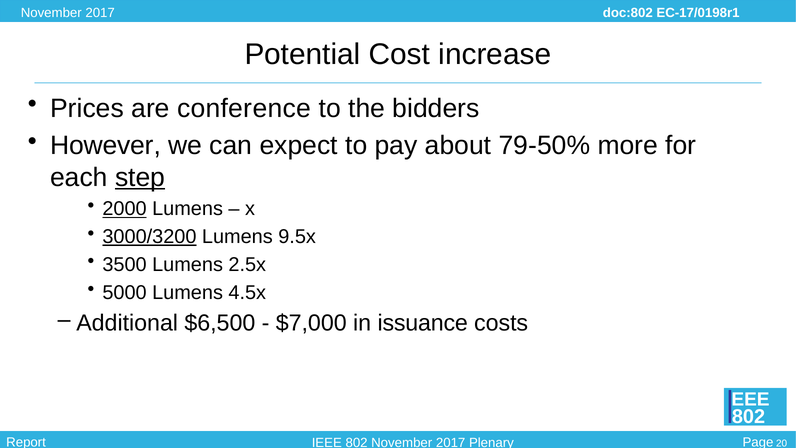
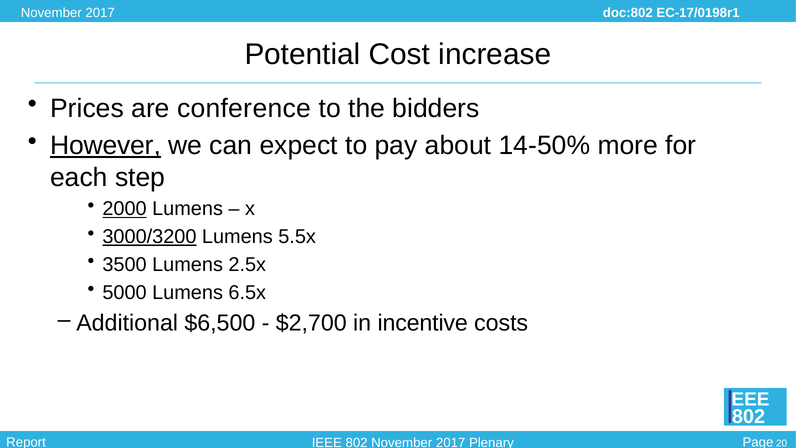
However underline: none -> present
79-50%: 79-50% -> 14-50%
step underline: present -> none
9.5x: 9.5x -> 5.5x
4.5x: 4.5x -> 6.5x
$7,000: $7,000 -> $2,700
issuance: issuance -> incentive
